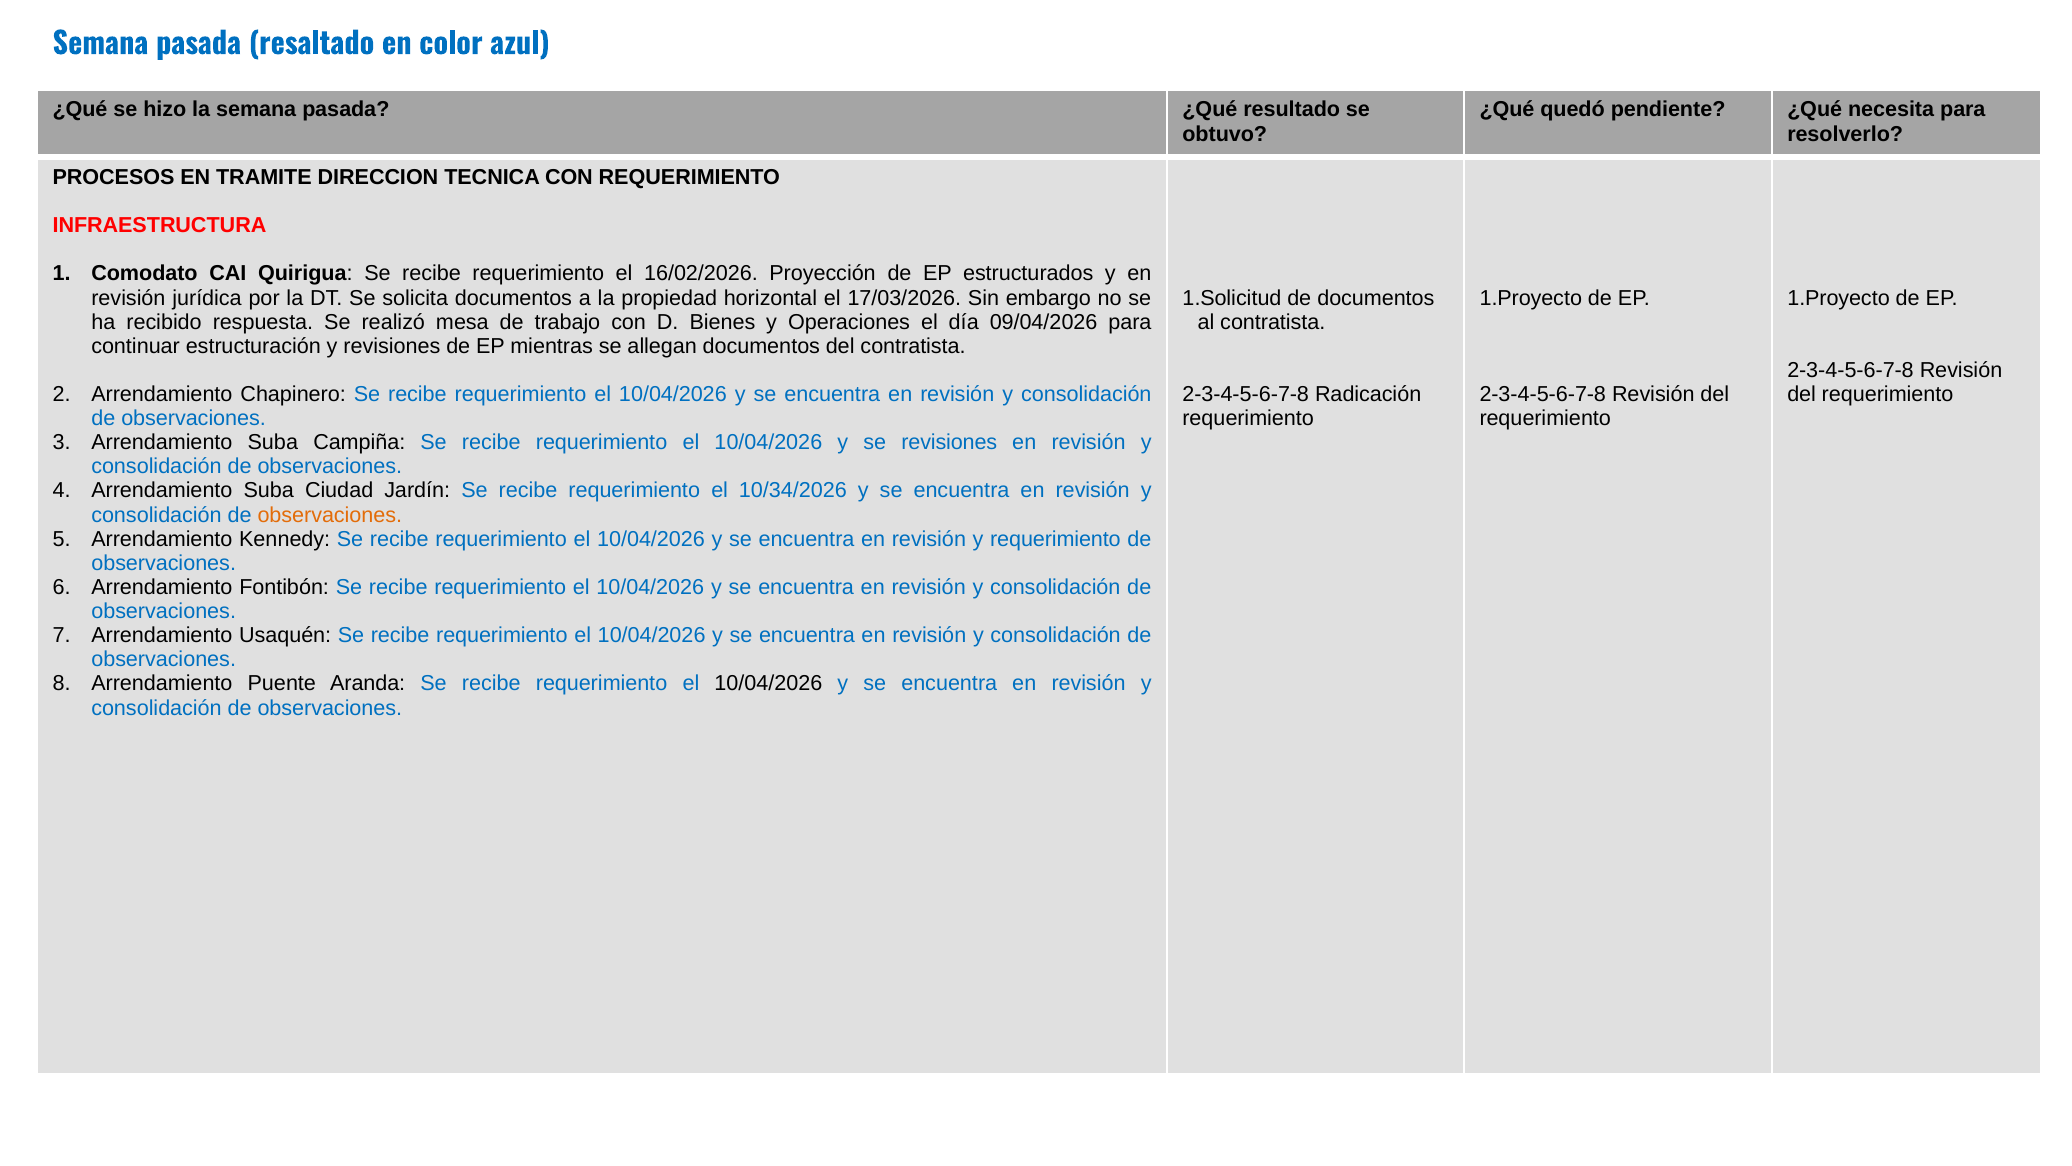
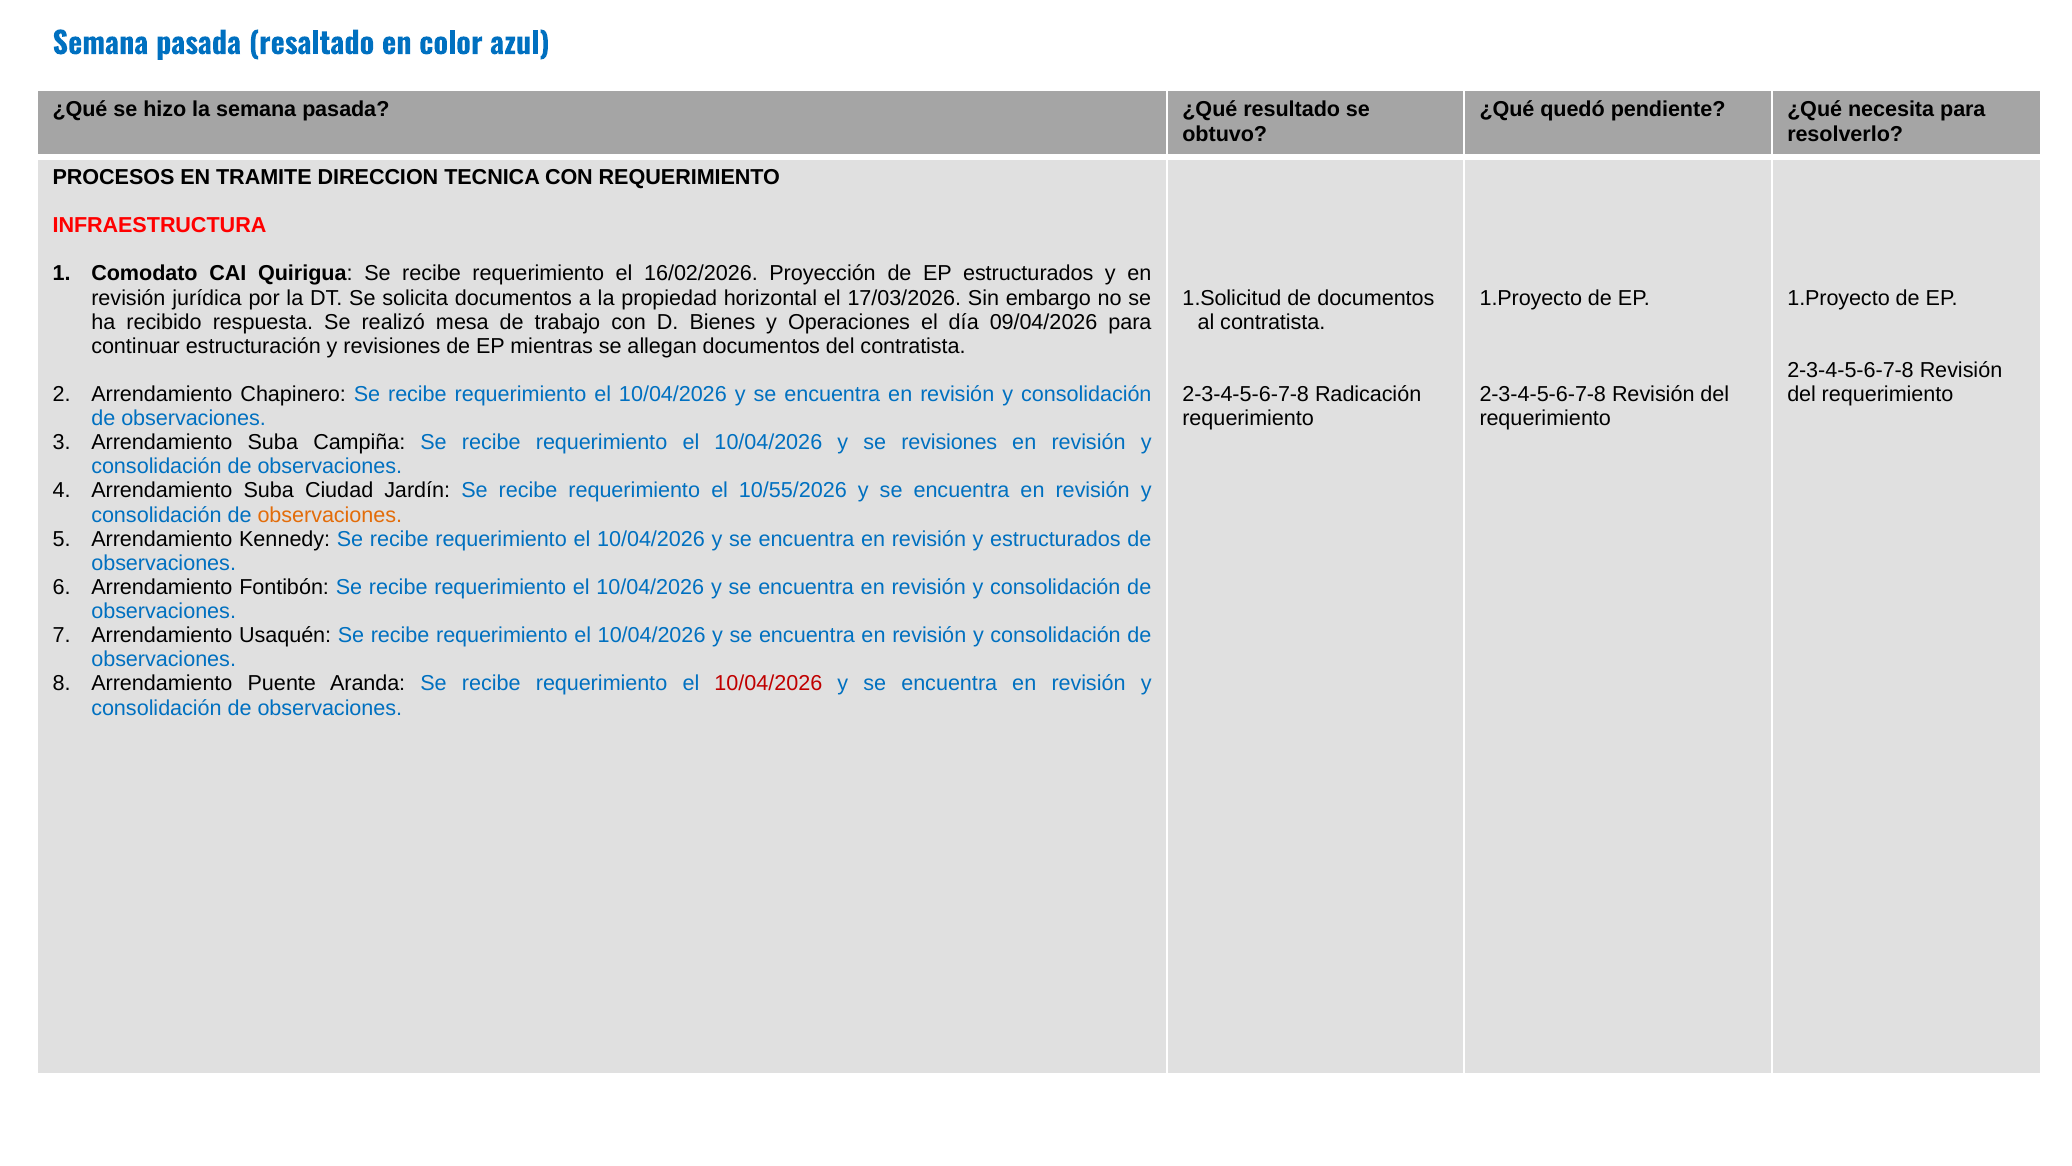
10/34/2026: 10/34/2026 -> 10/55/2026
y requerimiento: requerimiento -> estructurados
10/04/2026 at (768, 683) colour: black -> red
